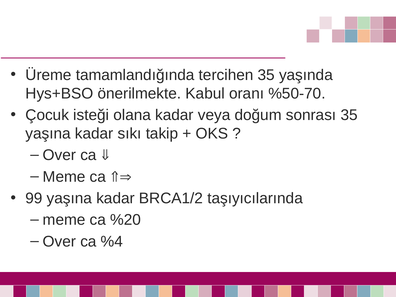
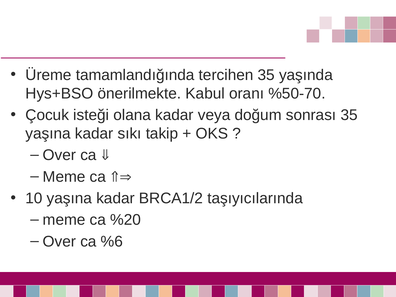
99: 99 -> 10
%4: %4 -> %6
